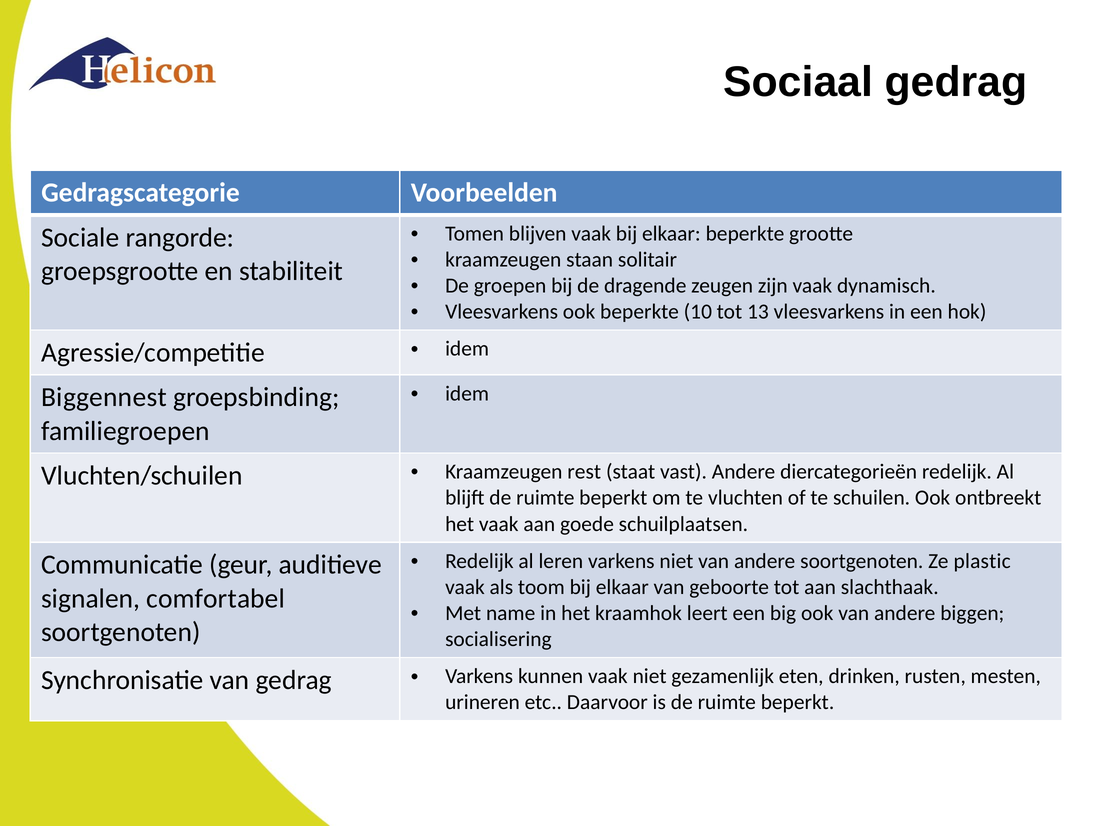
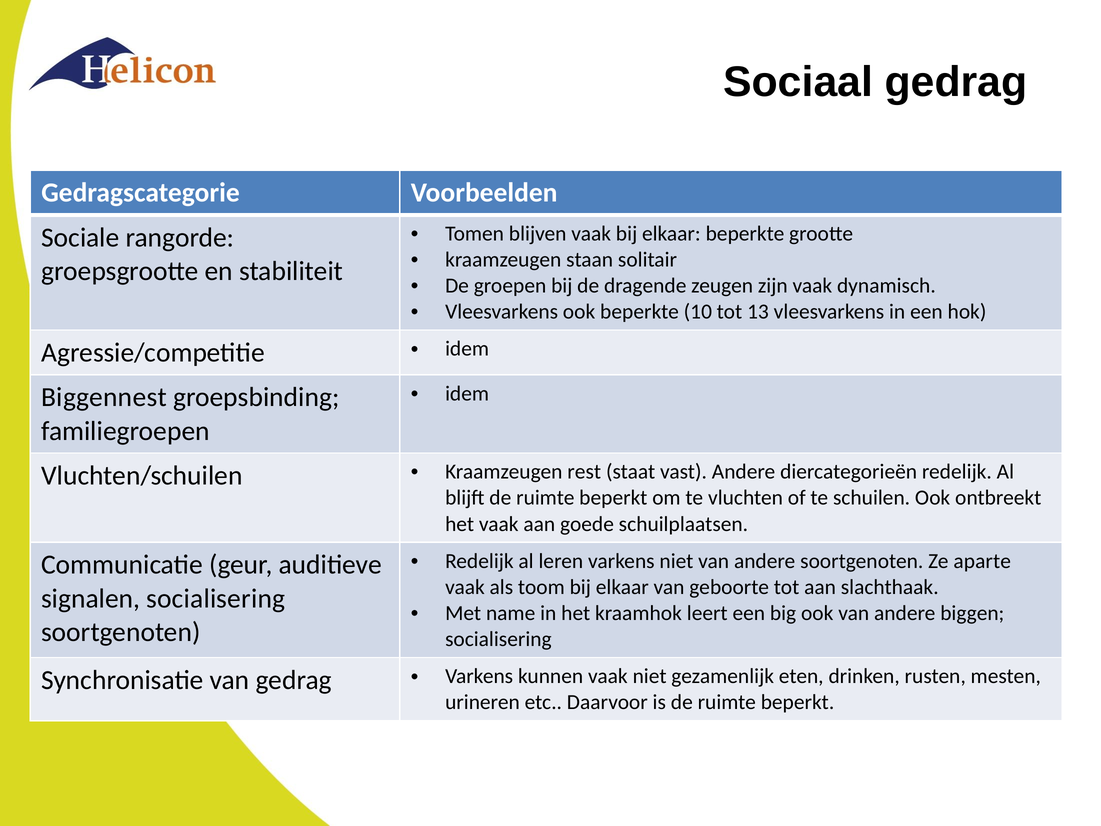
plastic: plastic -> aparte
signalen comfortabel: comfortabel -> socialisering
